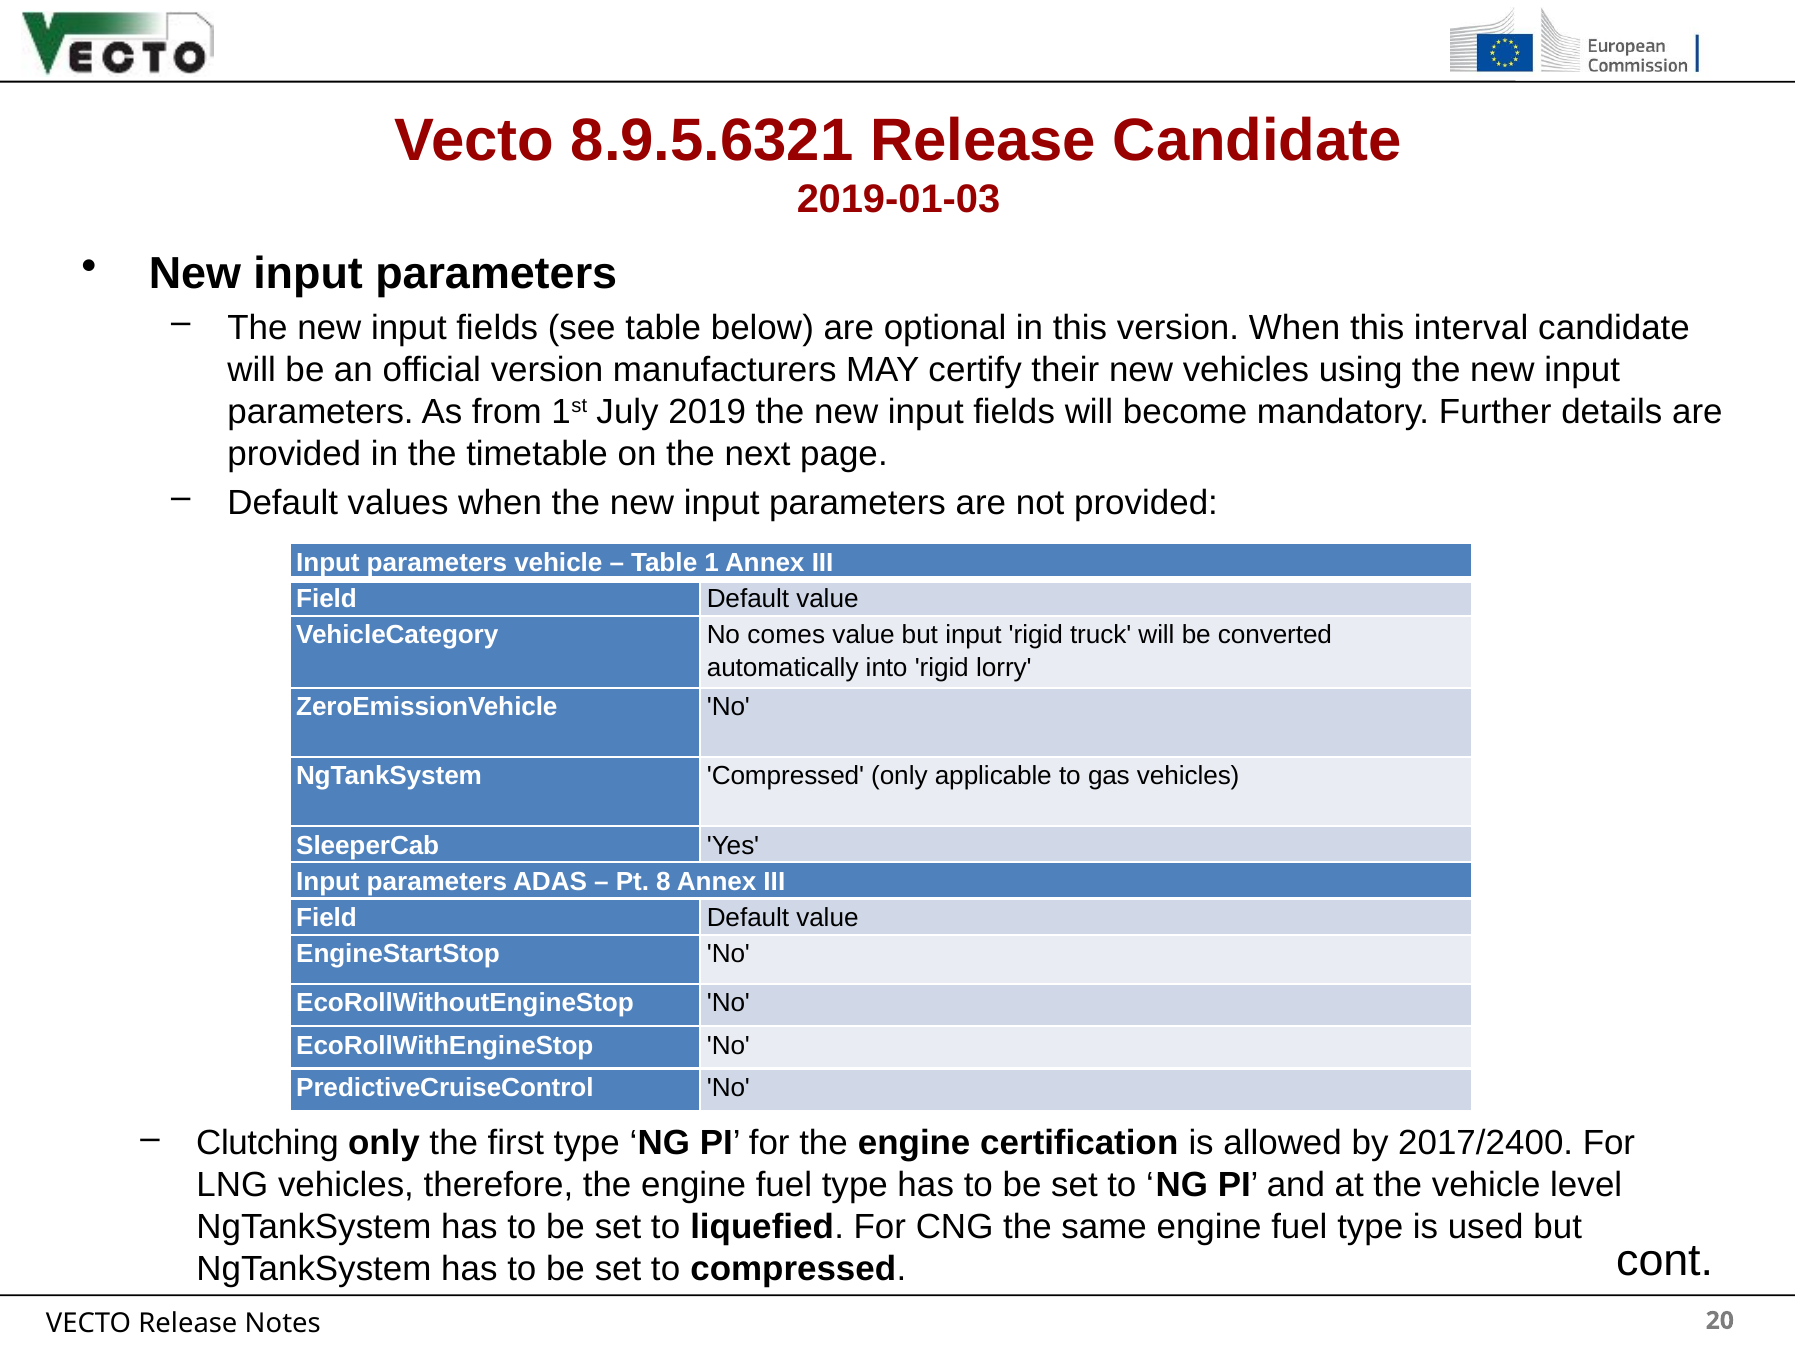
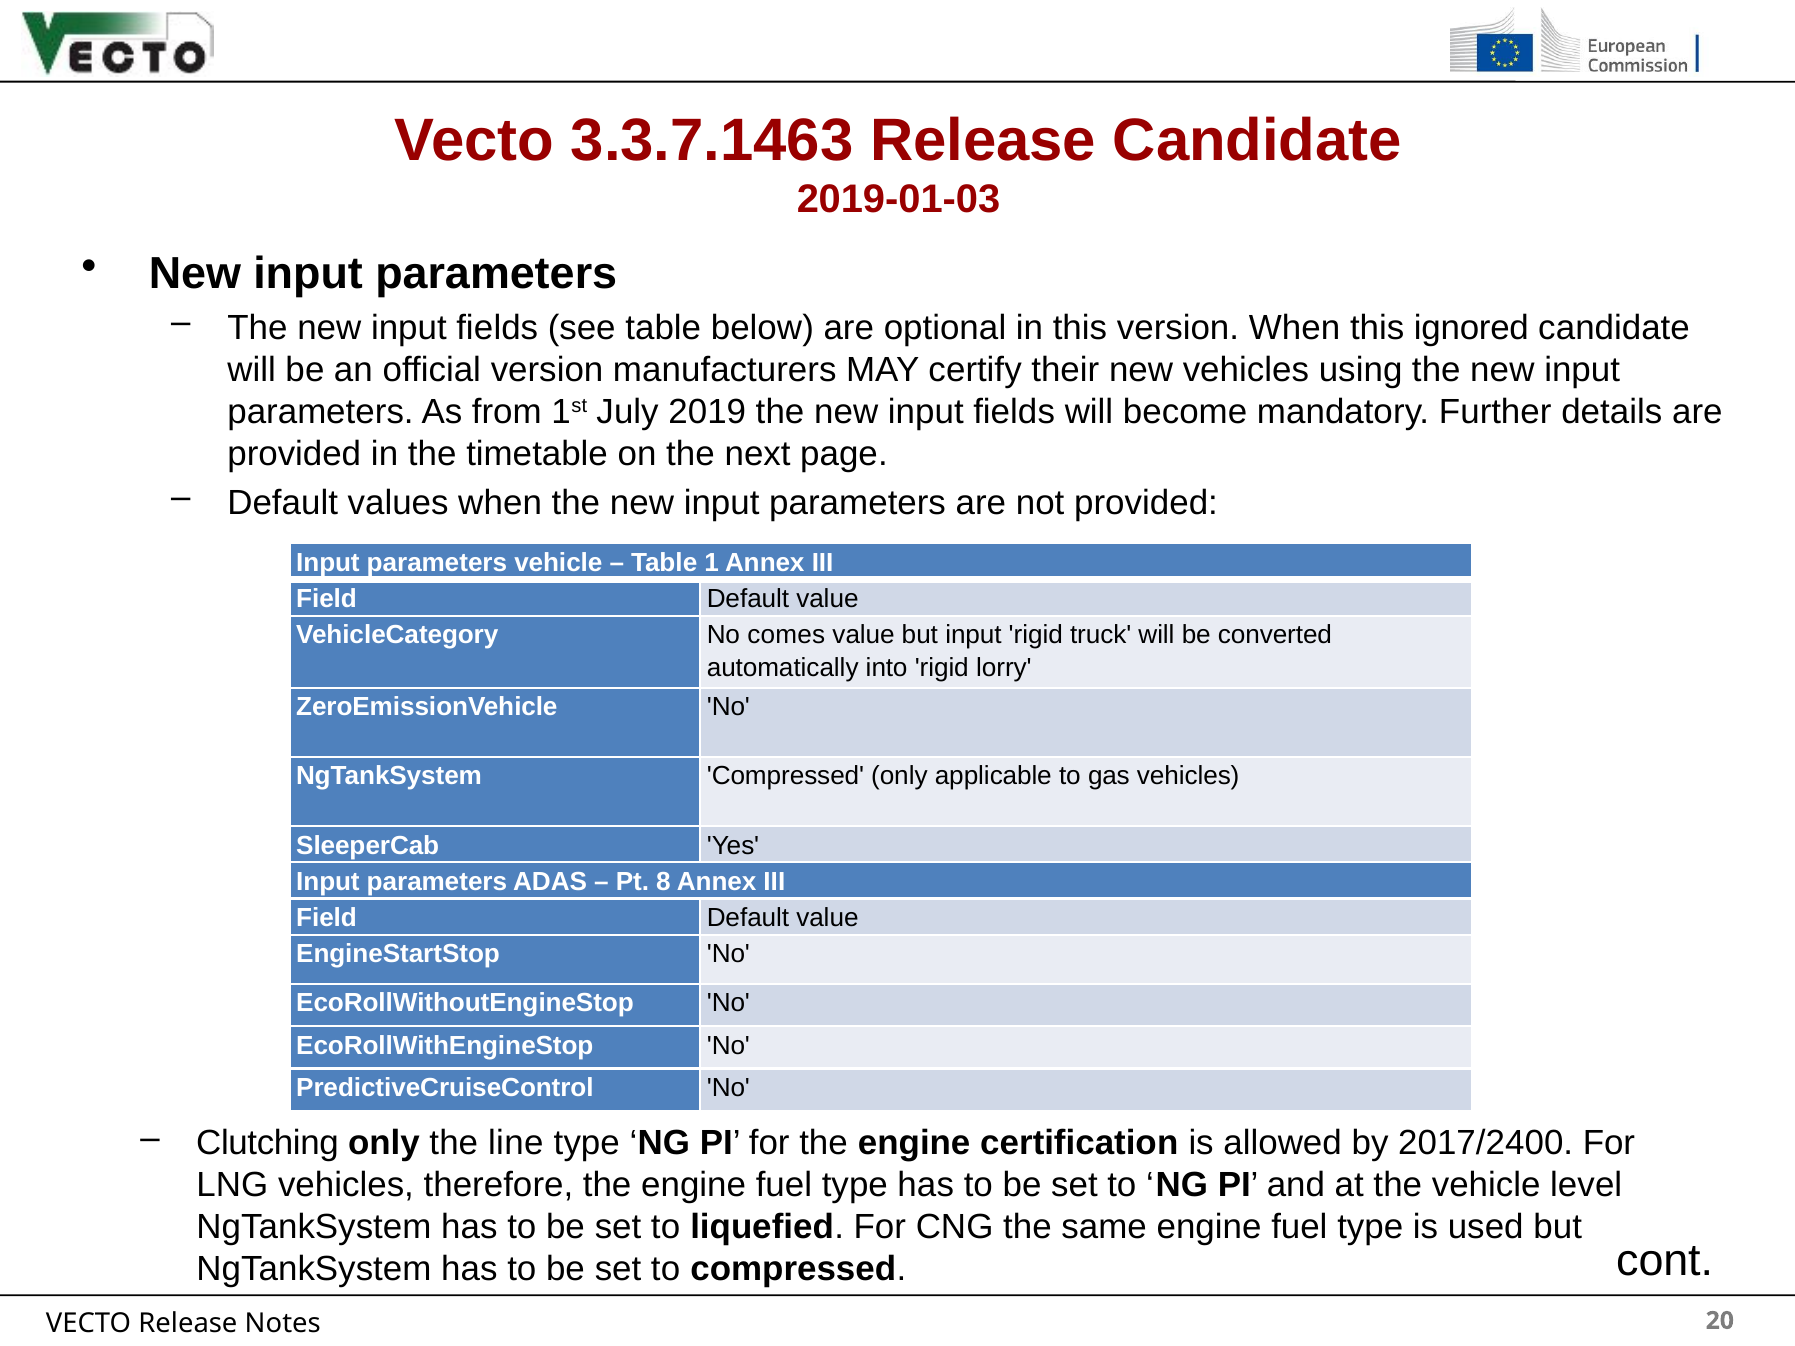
8.9.5.6321: 8.9.5.6321 -> 3.3.7.1463
interval: interval -> ignored
first: first -> line
